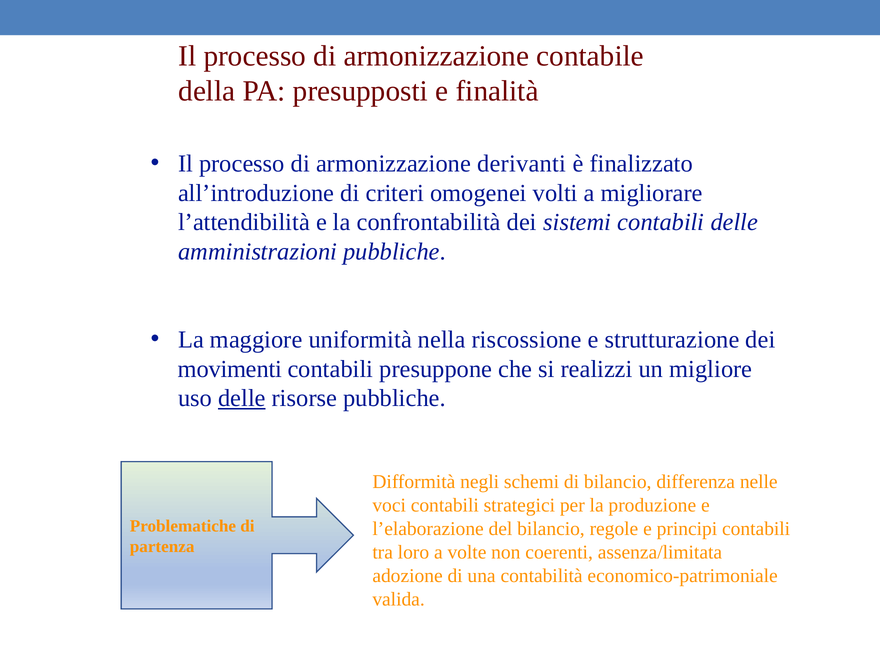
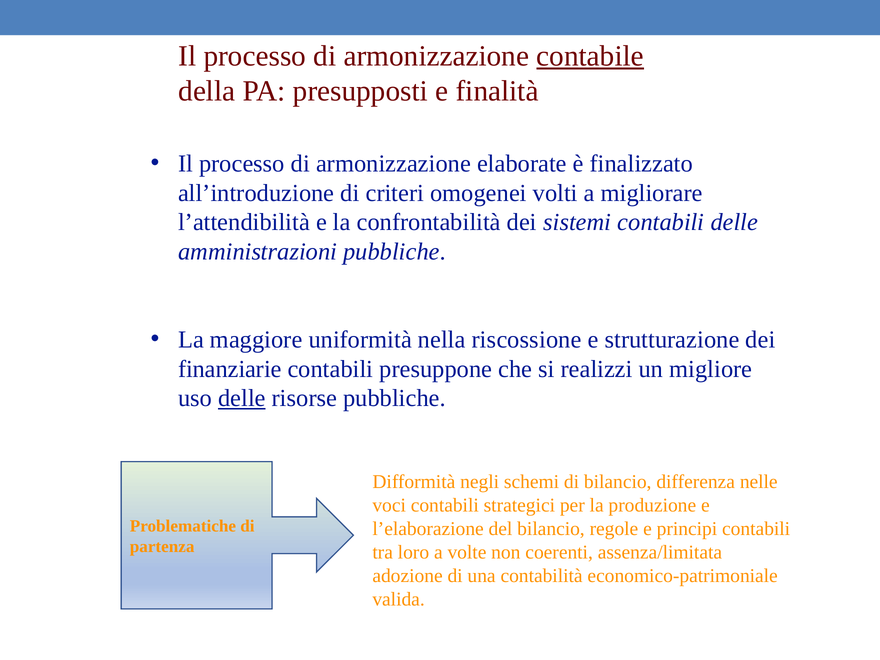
contabile underline: none -> present
derivanti: derivanti -> elaborate
movimenti: movimenti -> finanziarie
